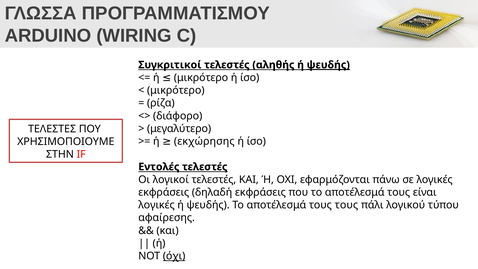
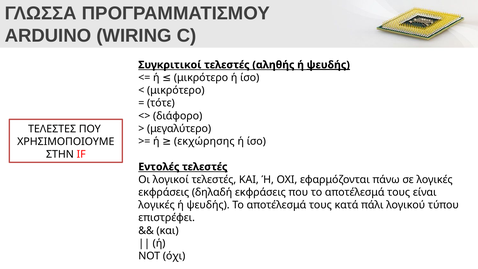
ρίζα: ρίζα -> τότε
τους τους: τους -> κατά
αφαίρεσης: αφαίρεσης -> επιστρέφει
όχι underline: present -> none
